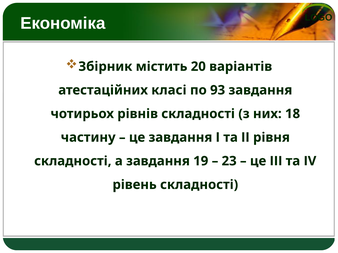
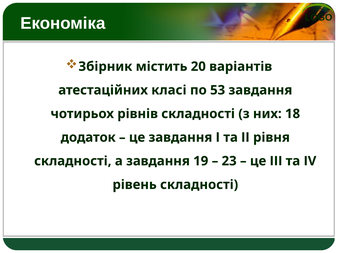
93: 93 -> 53
частину: частину -> додаток
